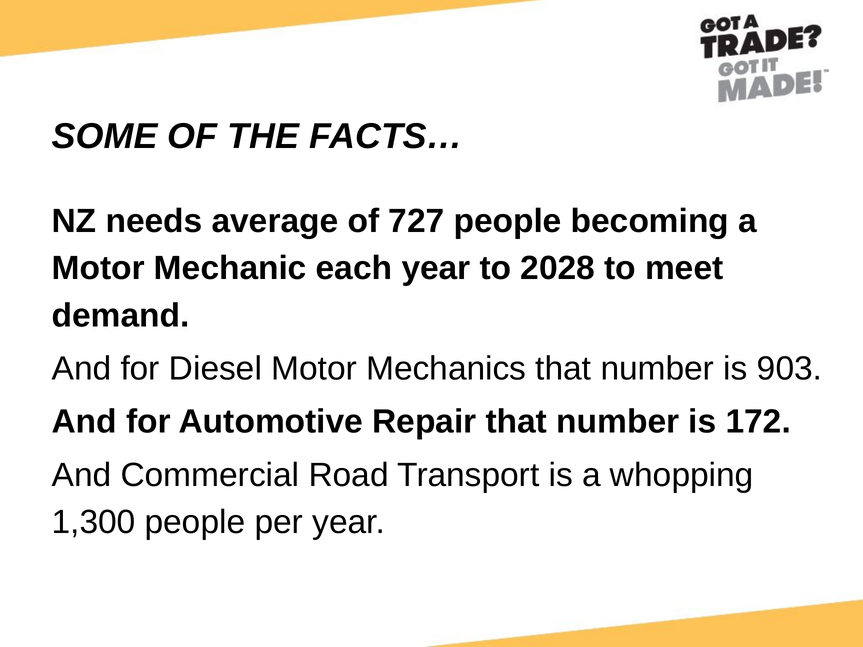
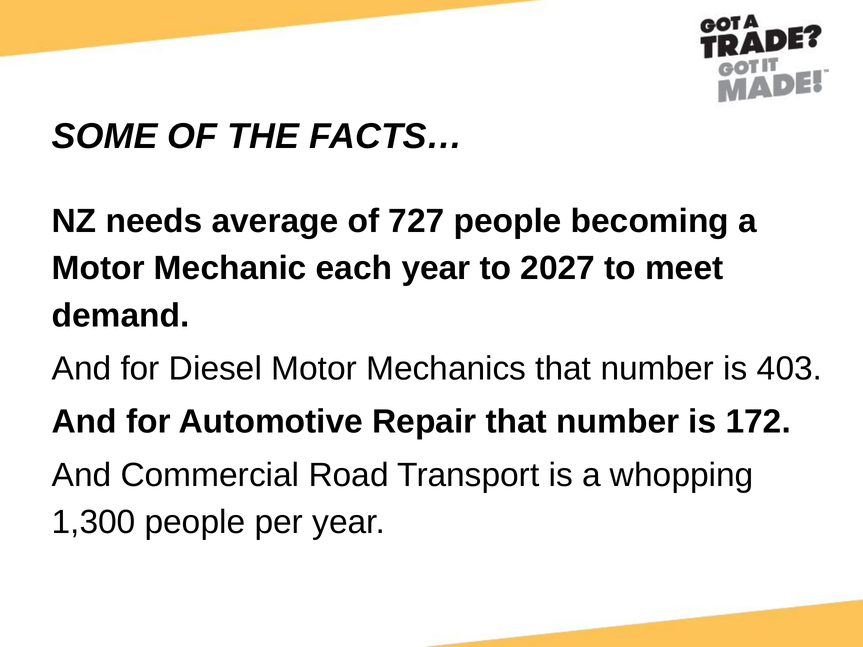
2028: 2028 -> 2027
903: 903 -> 403
